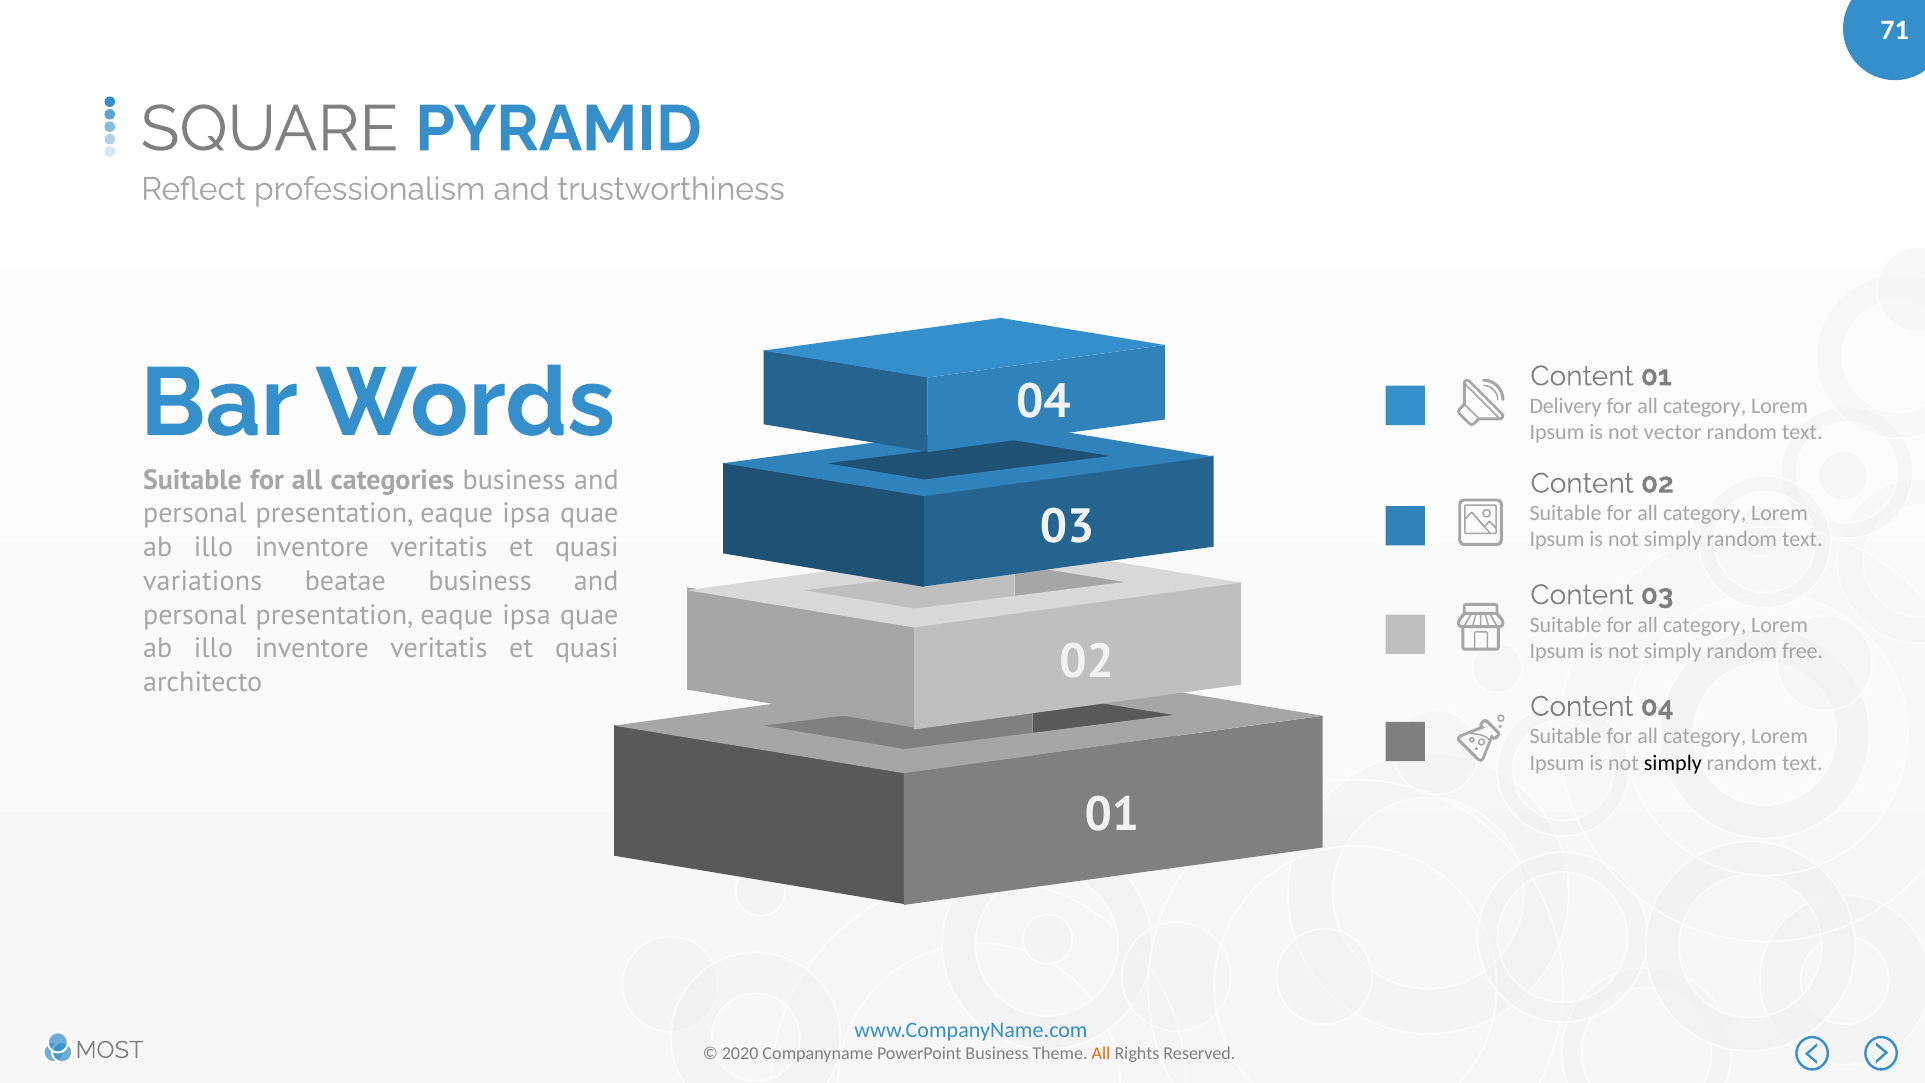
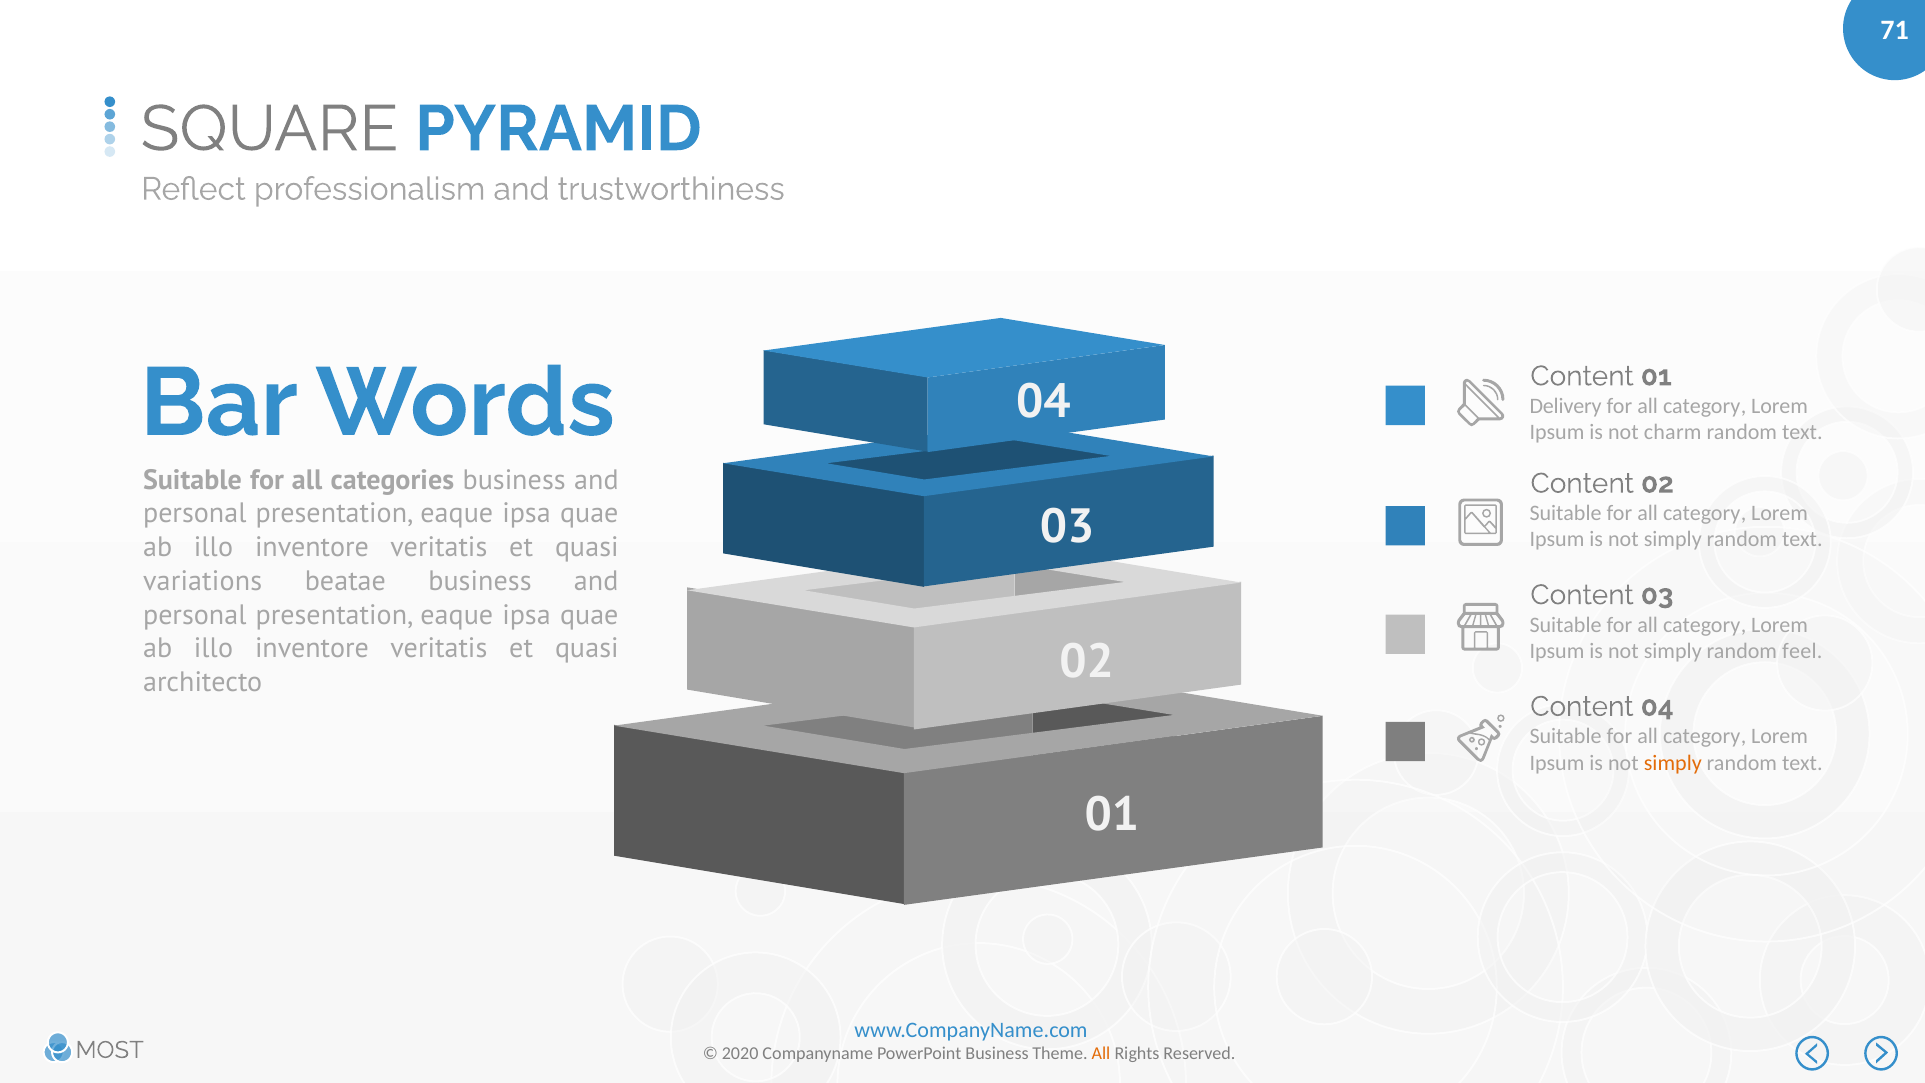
vector: vector -> charm
free: free -> feel
simply at (1673, 763) colour: black -> orange
